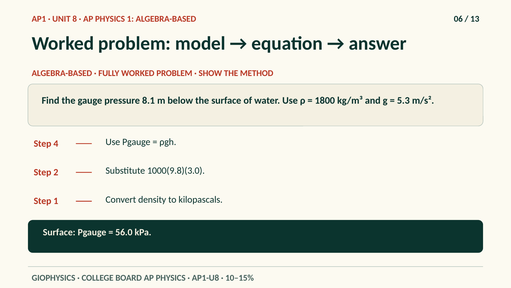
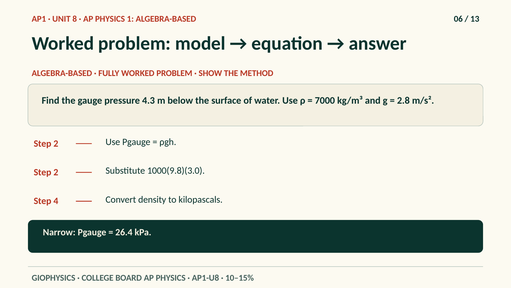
8.1: 8.1 -> 4.3
1800: 1800 -> 7000
5.3: 5.3 -> 2.8
4 at (56, 143): 4 -> 2
Step 1: 1 -> 4
Surface at (59, 232): Surface -> Narrow
56.0: 56.0 -> 26.4
